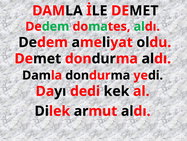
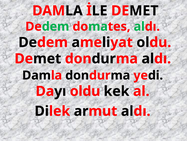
Dayı dedi: dedi -> oldu
